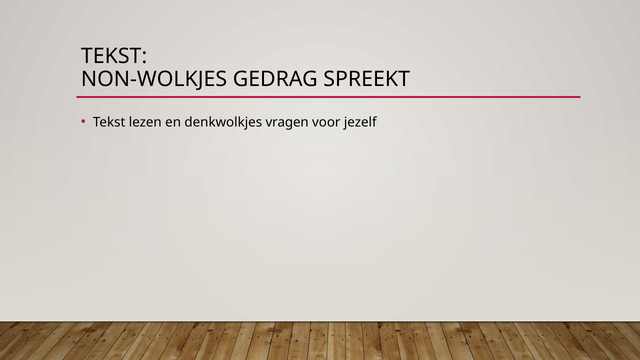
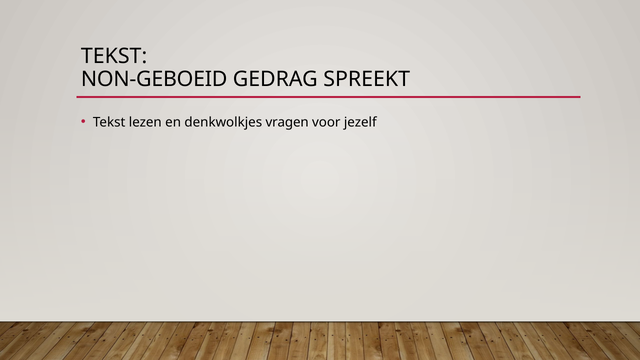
NON-WOLKJES: NON-WOLKJES -> NON-GEBOEID
